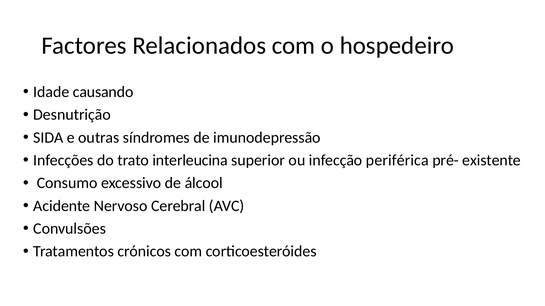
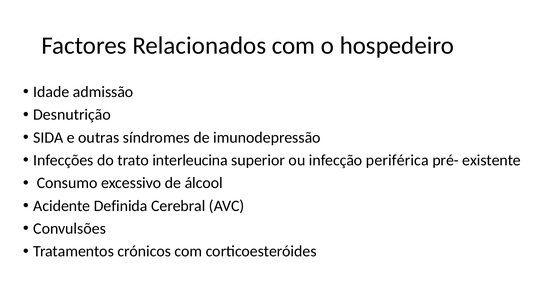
causando: causando -> admissão
Nervoso: Nervoso -> Definida
